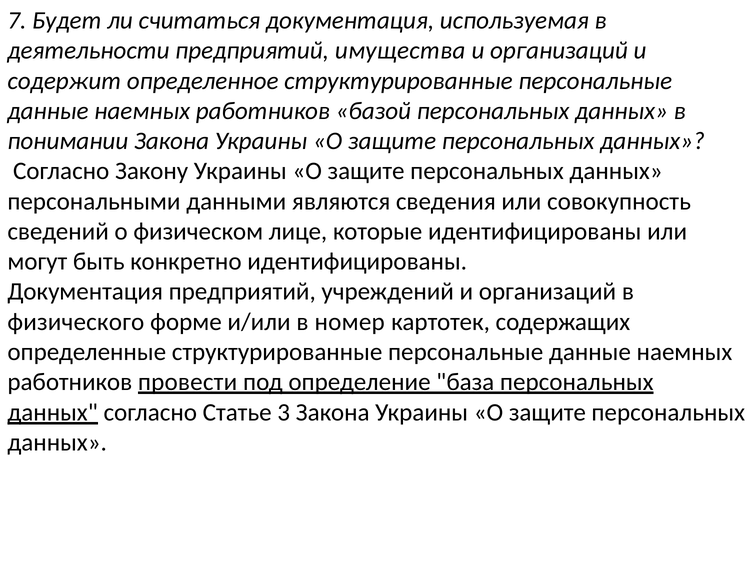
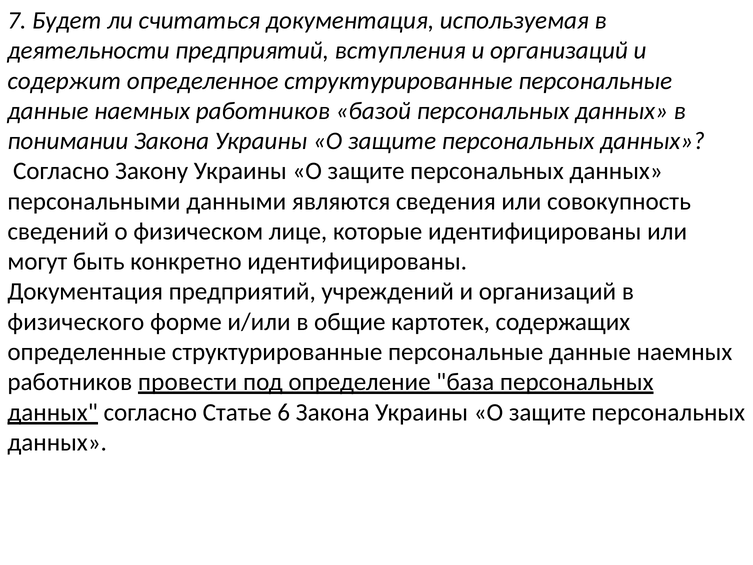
имущества: имущества -> вступления
номер: номер -> общие
3: 3 -> 6
